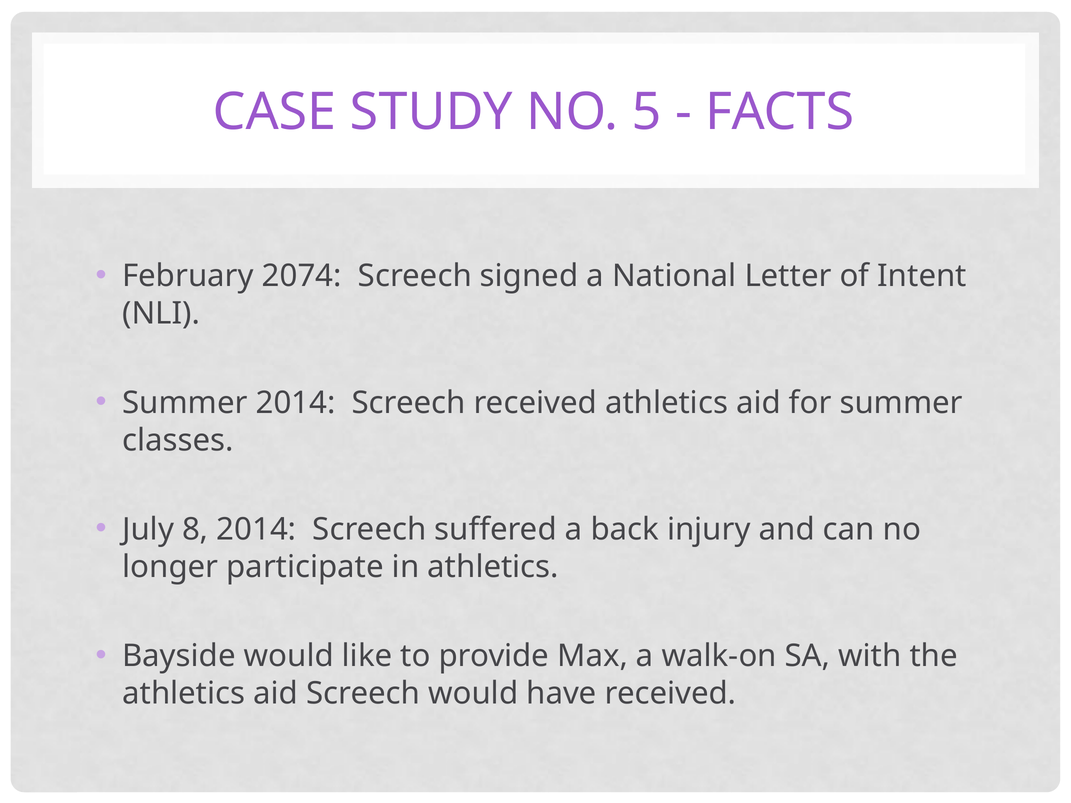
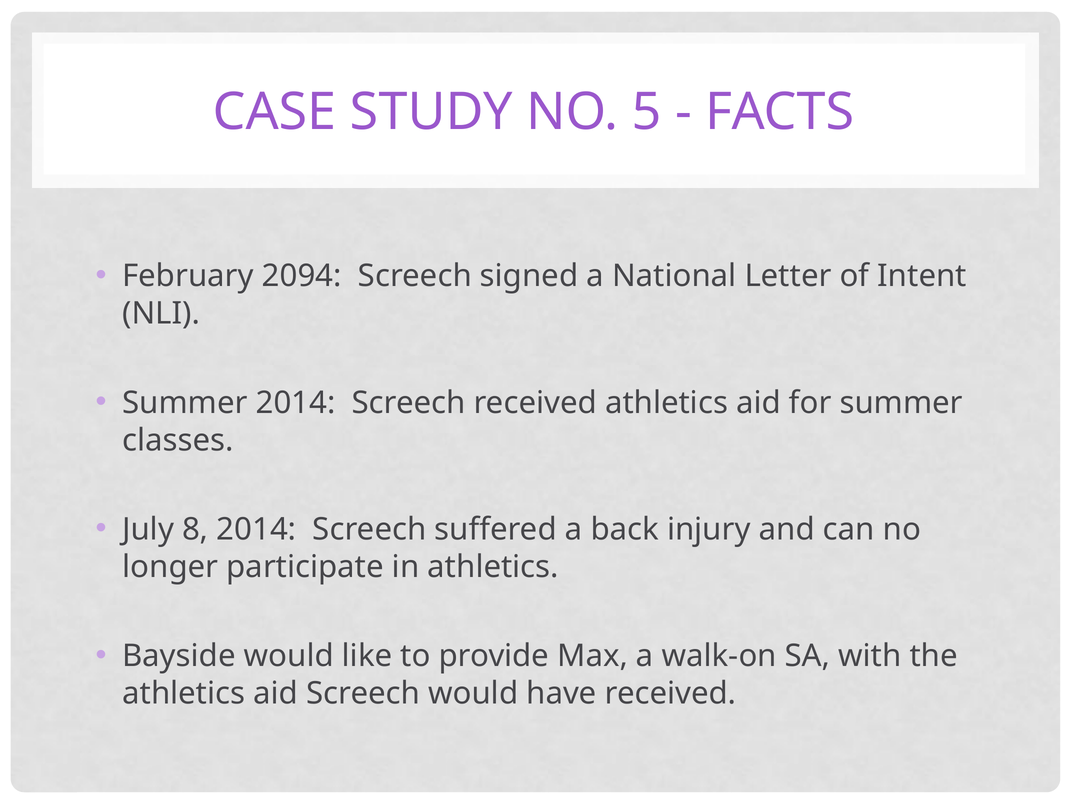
2074: 2074 -> 2094
